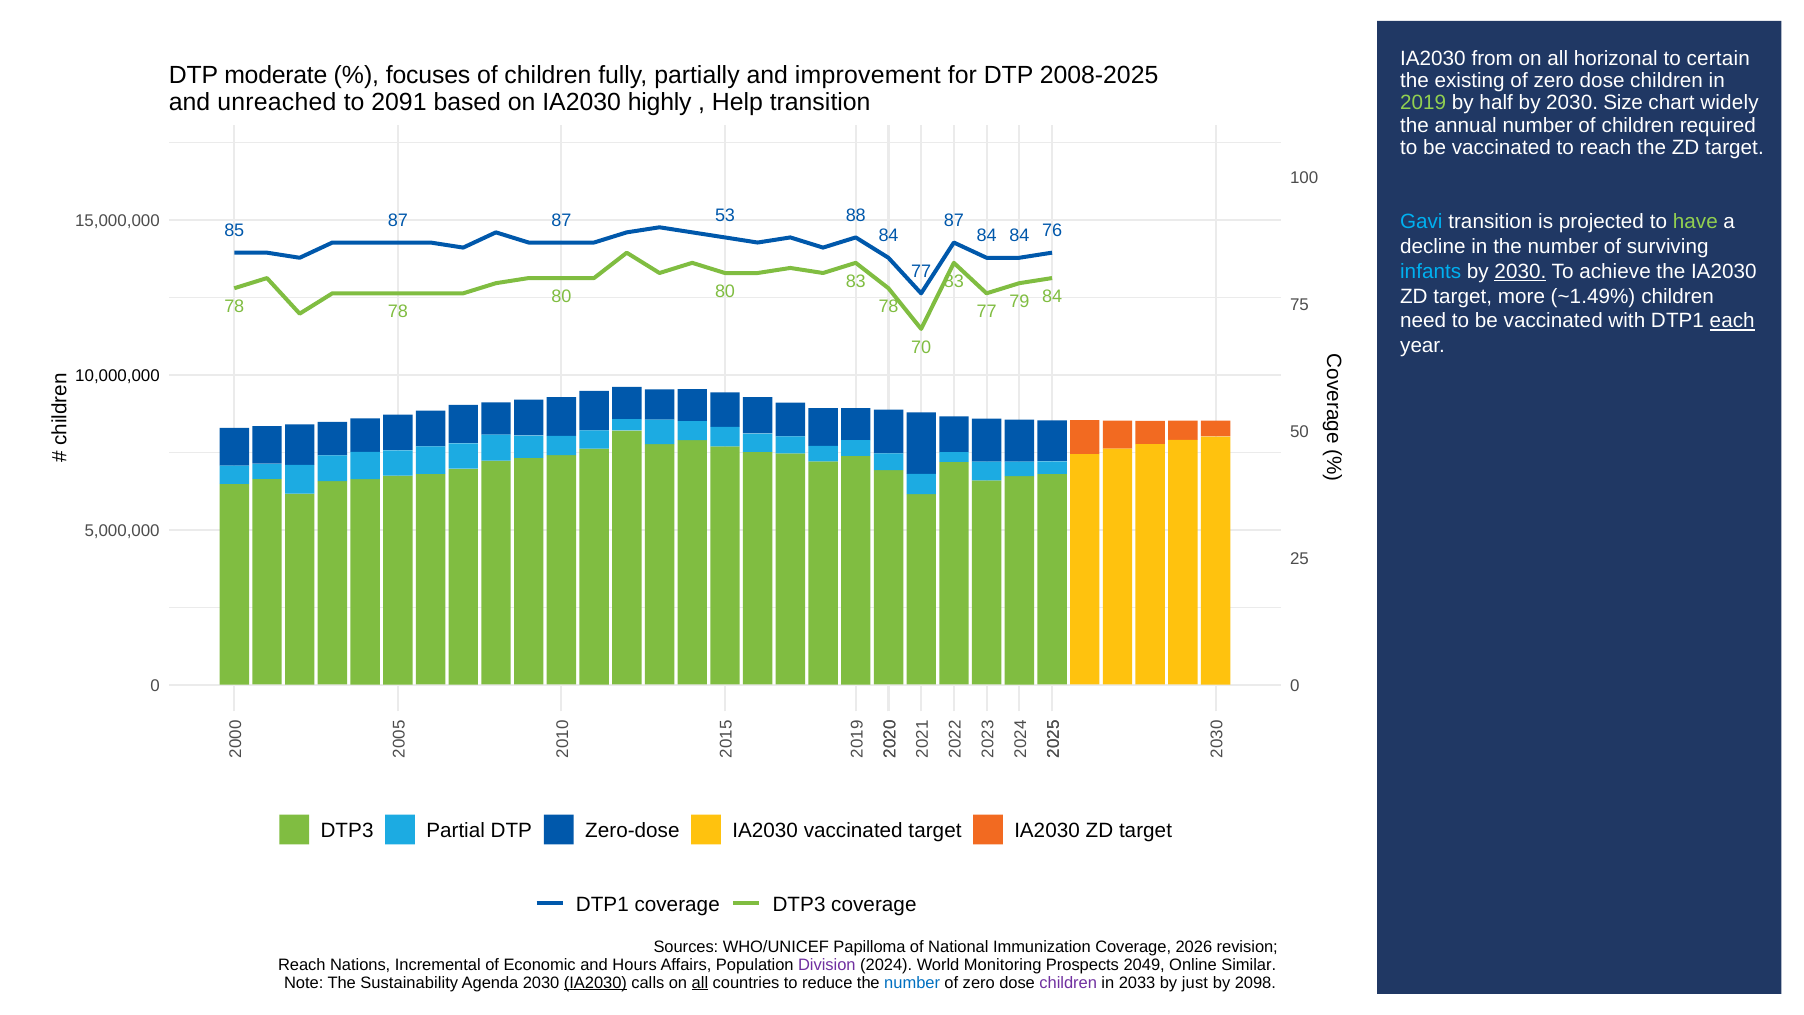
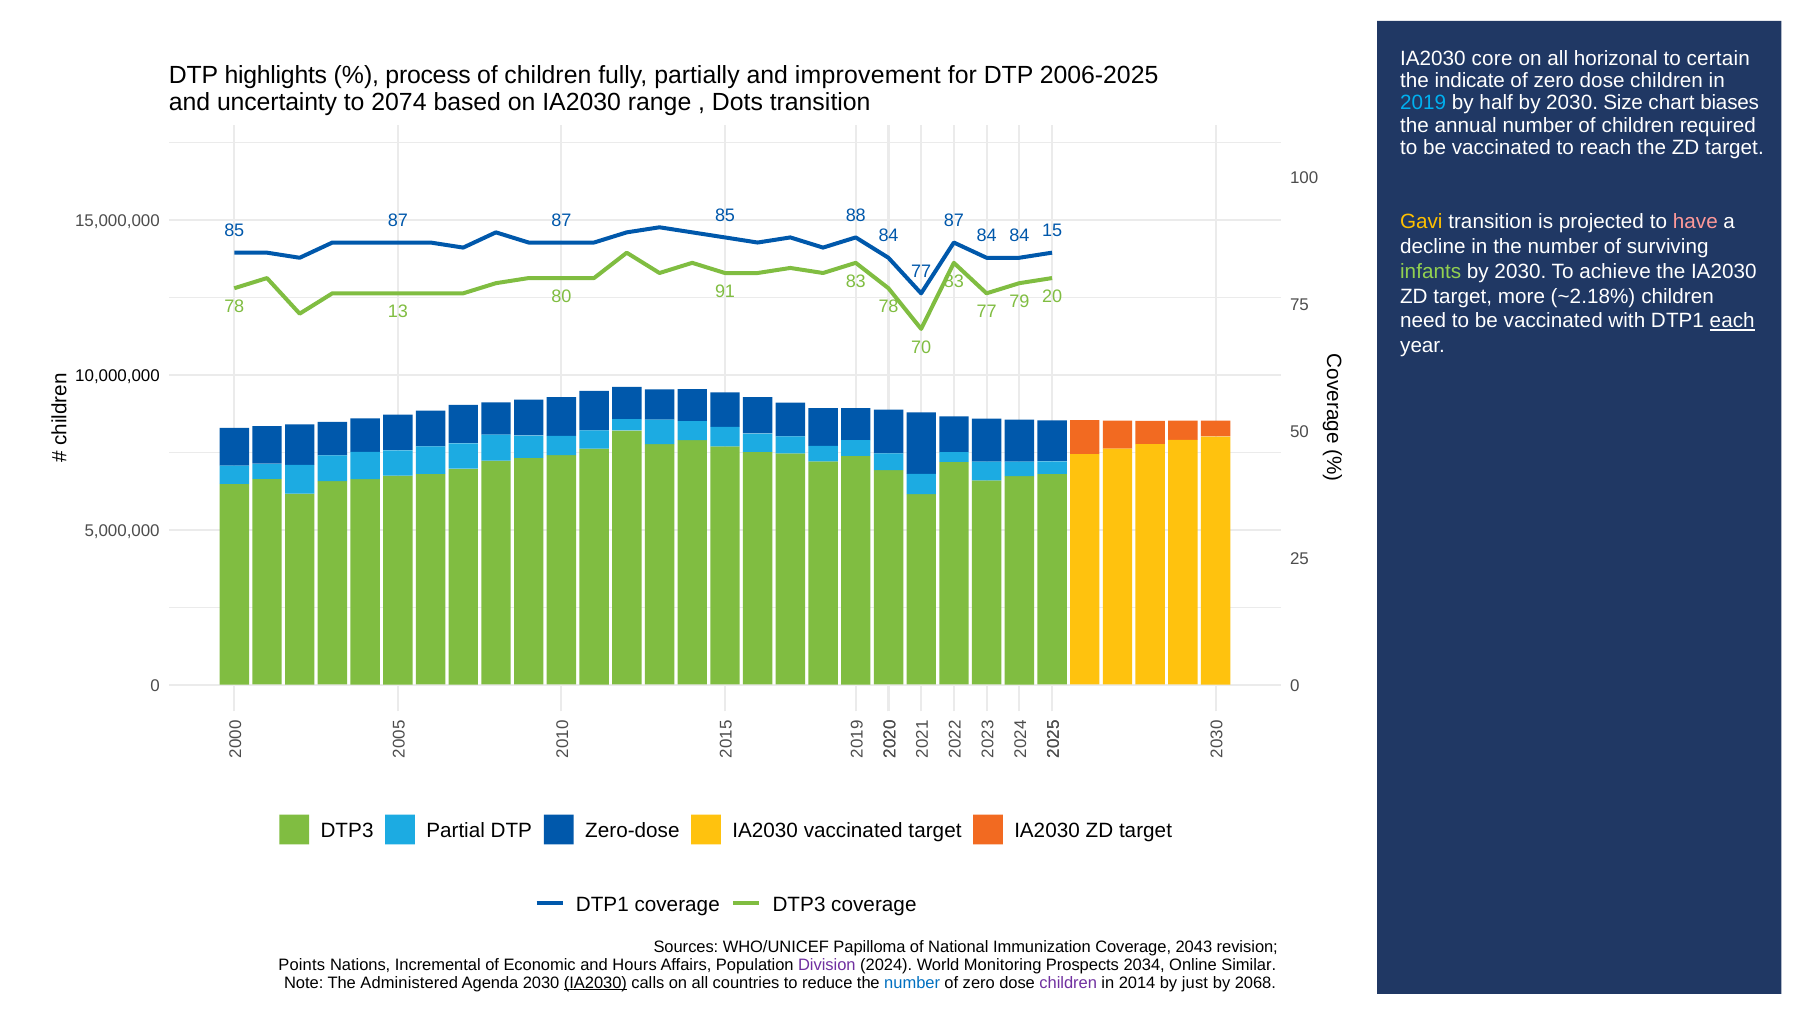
from: from -> core
moderate: moderate -> highlights
focuses: focuses -> process
2008-2025: 2008-2025 -> 2006-2025
existing: existing -> indicate
unreached: unreached -> uncertainty
2091: 2091 -> 2074
highly: highly -> range
Help: Help -> Dots
2019 colour: light green -> light blue
widely: widely -> biases
87 53: 53 -> 85
Gavi colour: light blue -> yellow
have colour: light green -> pink
76: 76 -> 15
infants colour: light blue -> light green
2030 at (1520, 271) underline: present -> none
~1.49%: ~1.49% -> ~2.18%
80 80: 80 -> 91
79 84: 84 -> 20
78 78: 78 -> 13
2026: 2026 -> 2043
Reach at (302, 965): Reach -> Points
2049: 2049 -> 2034
Sustainability: Sustainability -> Administered
all at (700, 983) underline: present -> none
2033: 2033 -> 2014
2098: 2098 -> 2068
